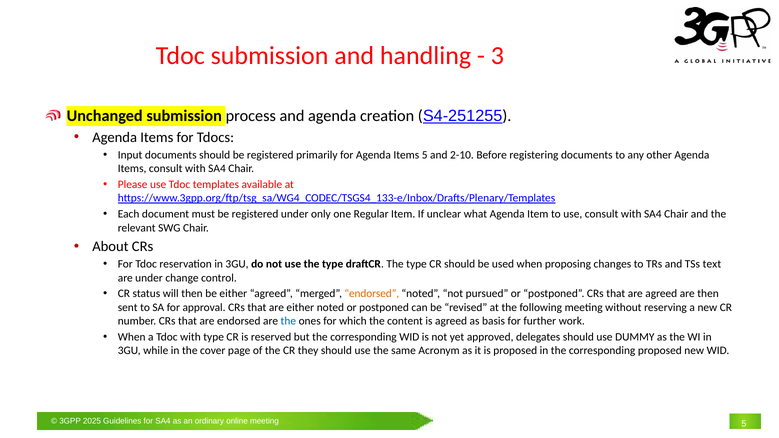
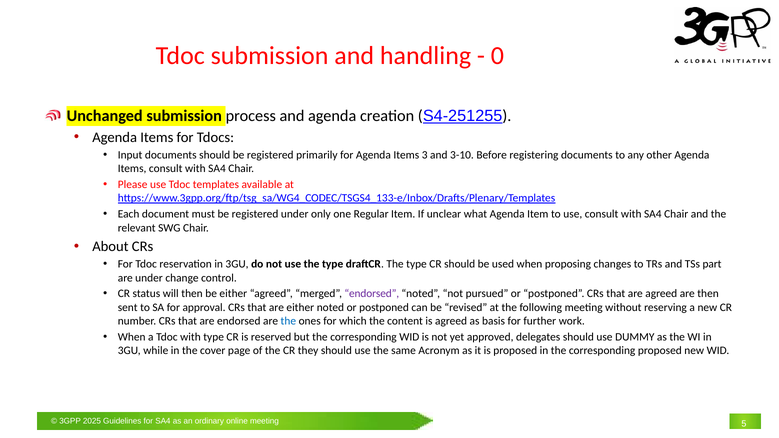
3: 3 -> 0
Items 5: 5 -> 3
2-10: 2-10 -> 3-10
text: text -> part
endorsed at (372, 294) colour: orange -> purple
